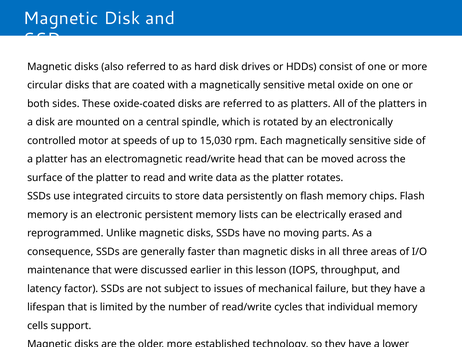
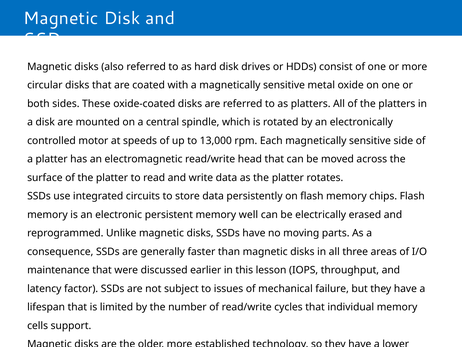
15,030: 15,030 -> 13,000
lists: lists -> well
